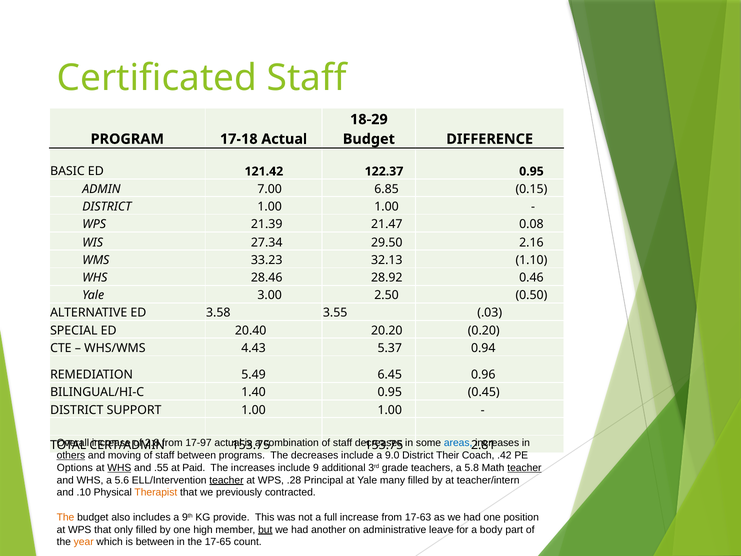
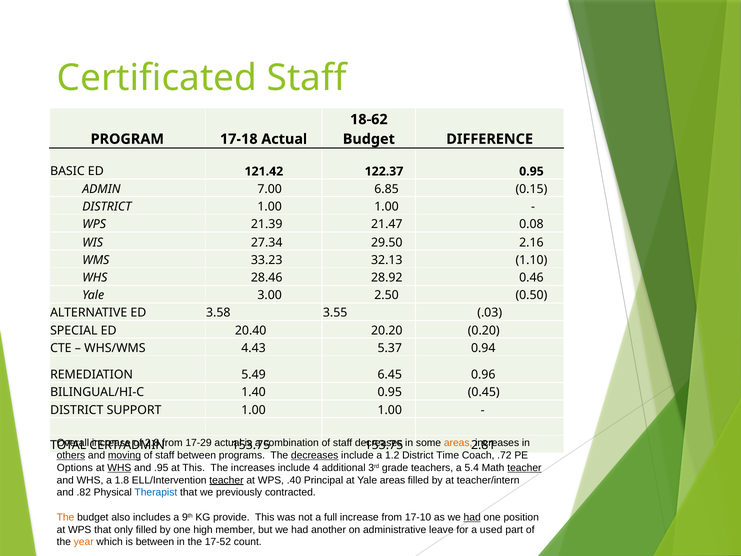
18-29: 18-29 -> 18-62
17-97: 17-97 -> 17-29
areas at (458, 443) colour: blue -> orange
moving underline: none -> present
decreases at (315, 455) underline: none -> present
9.0: 9.0 -> 1.2
Their: Their -> Time
.42: .42 -> .72
.55: .55 -> .95
at Paid: Paid -> This
9: 9 -> 4
5.8: 5.8 -> 5.4
5.6: 5.6 -> 1.8
.28: .28 -> .40
Yale many: many -> areas
.10: .10 -> .82
Therapist colour: orange -> blue
17-63: 17-63 -> 17-10
had at (472, 517) underline: none -> present
but underline: present -> none
body: body -> used
17-65: 17-65 -> 17-52
